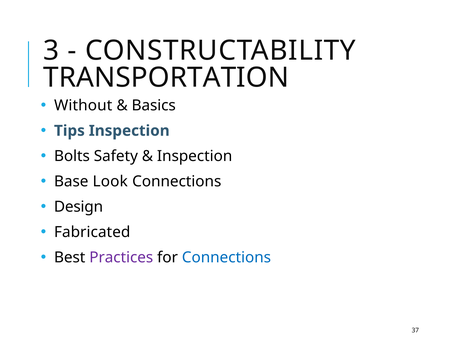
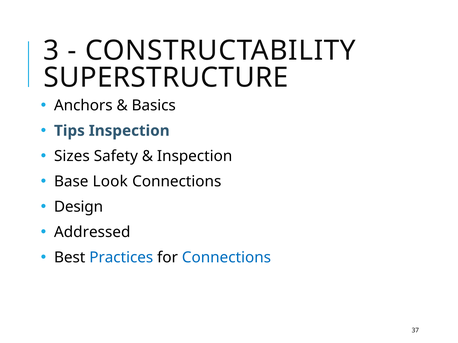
TRANSPORTATION: TRANSPORTATION -> SUPERSTRUCTURE
Without: Without -> Anchors
Bolts: Bolts -> Sizes
Fabricated: Fabricated -> Addressed
Practices colour: purple -> blue
